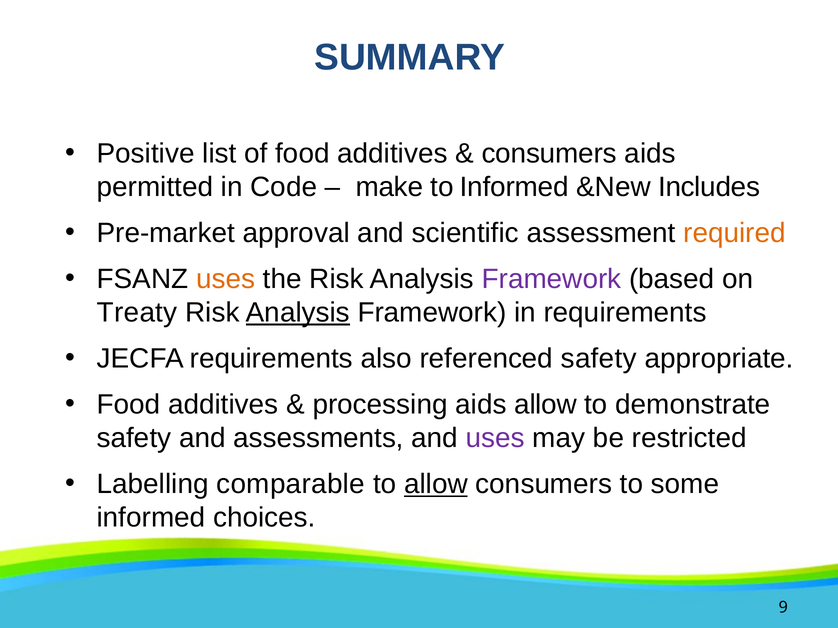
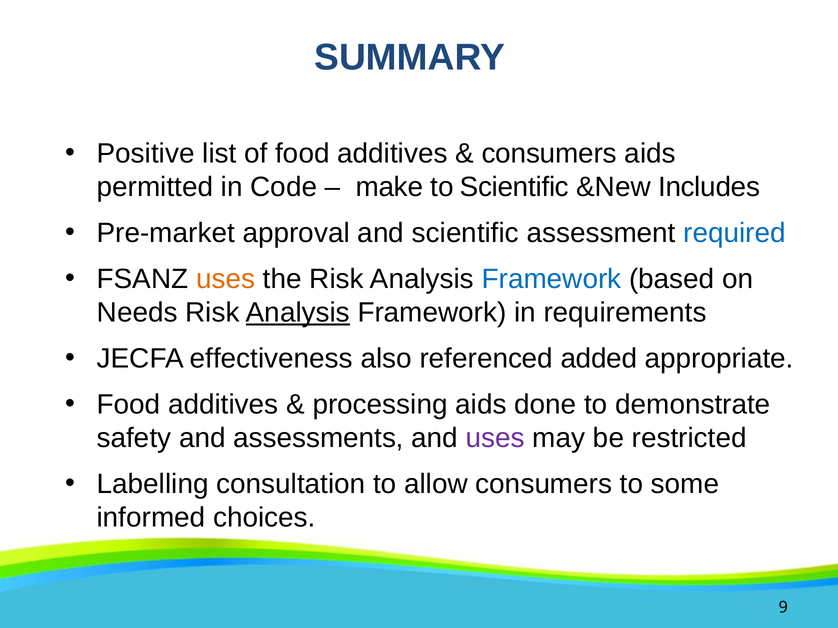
to Informed: Informed -> Scientific
required colour: orange -> blue
Framework at (551, 279) colour: purple -> blue
Treaty: Treaty -> Needs
JECFA requirements: requirements -> effectiveness
referenced safety: safety -> added
aids allow: allow -> done
comparable: comparable -> consultation
allow at (436, 485) underline: present -> none
